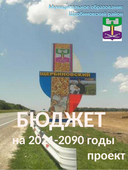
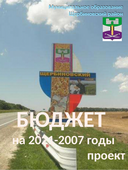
2021-2090: 2021-2090 -> 2021-2007
